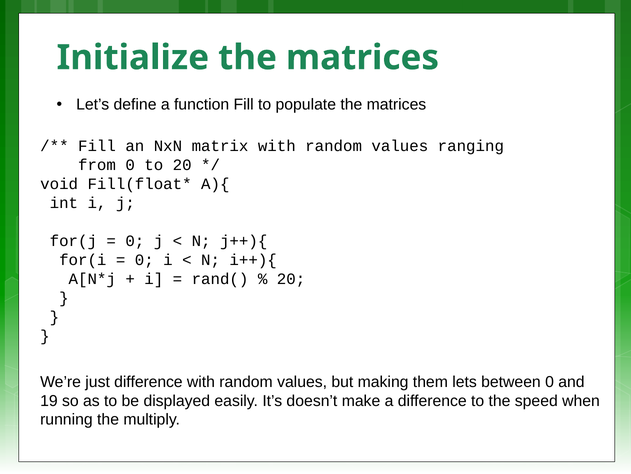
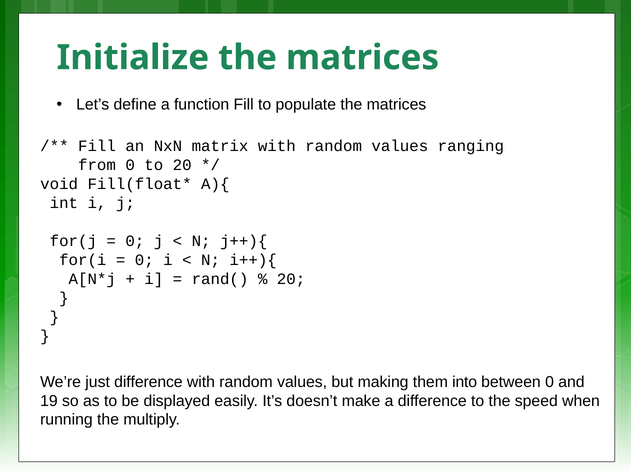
lets: lets -> into
